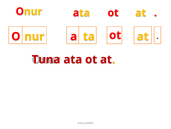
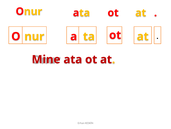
Tuna: Tuna -> Mine
